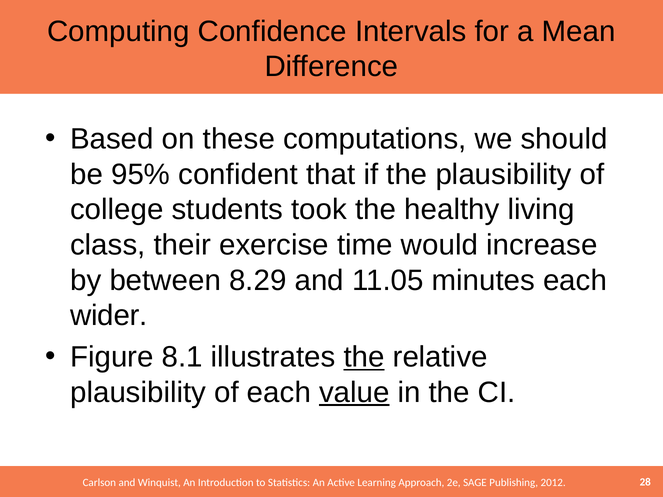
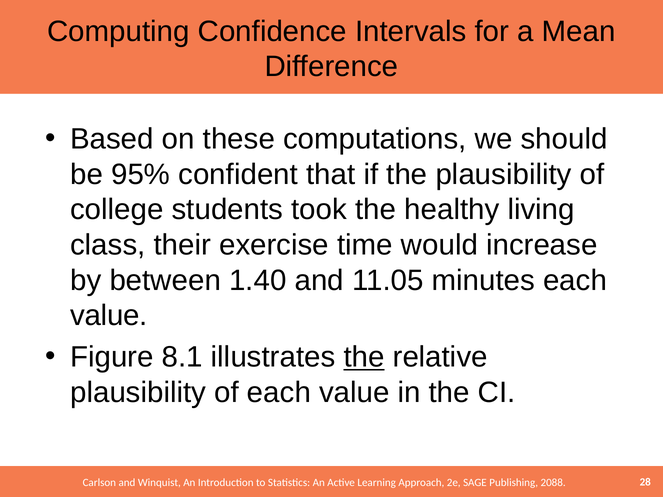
8.29: 8.29 -> 1.40
wider at (109, 316): wider -> value
value at (354, 393) underline: present -> none
2012: 2012 -> 2088
